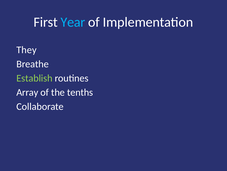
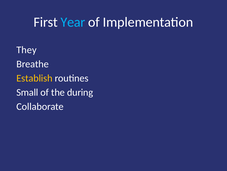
Establish colour: light green -> yellow
Array: Array -> Small
tenths: tenths -> during
